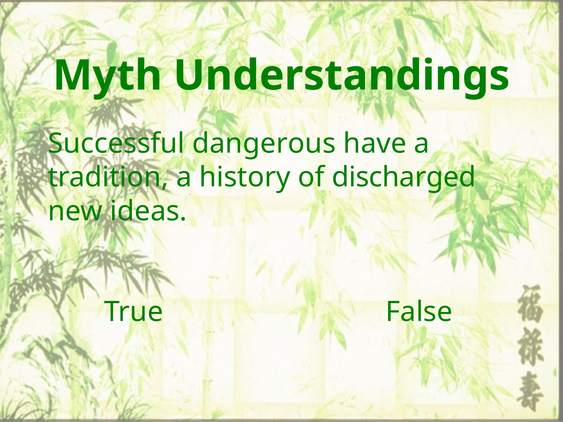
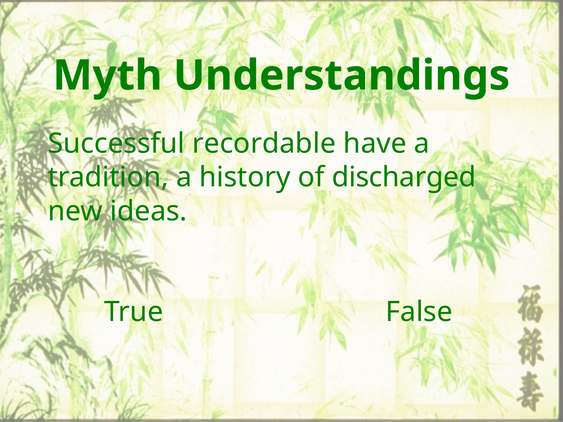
dangerous: dangerous -> recordable
